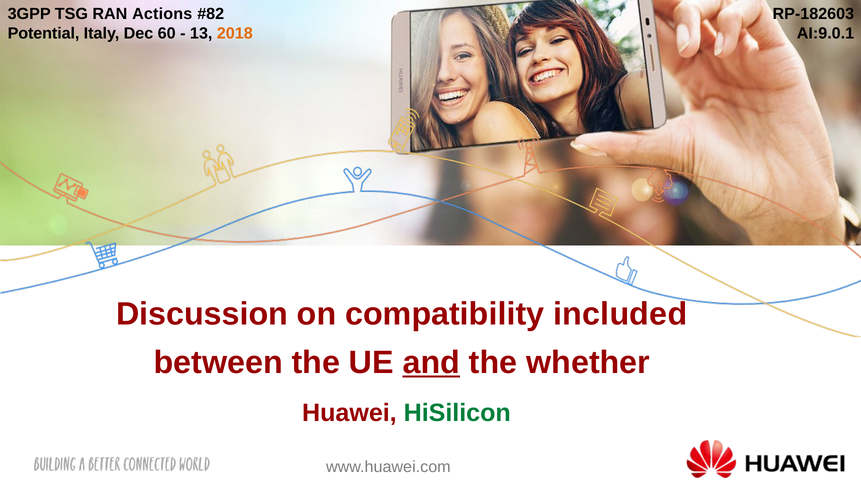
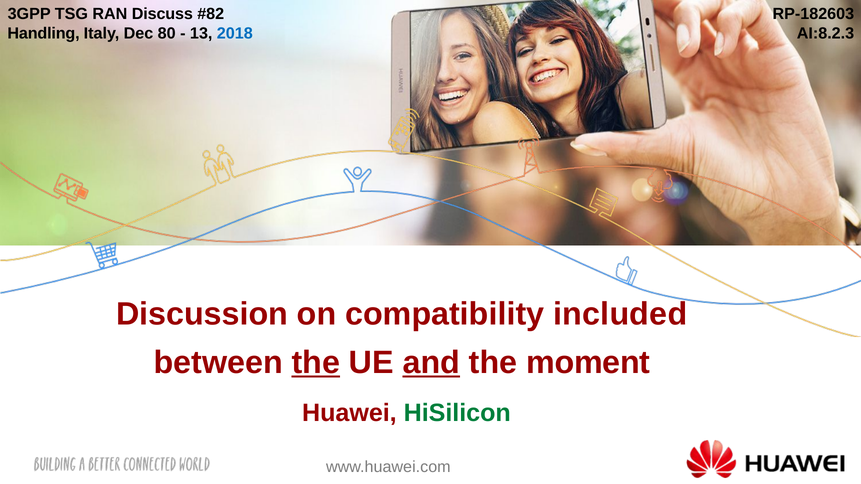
Actions: Actions -> Discuss
Potential: Potential -> Handling
60: 60 -> 80
2018 colour: orange -> blue
AI:9.0.1: AI:9.0.1 -> AI:8.2.3
the at (316, 363) underline: none -> present
whether: whether -> moment
